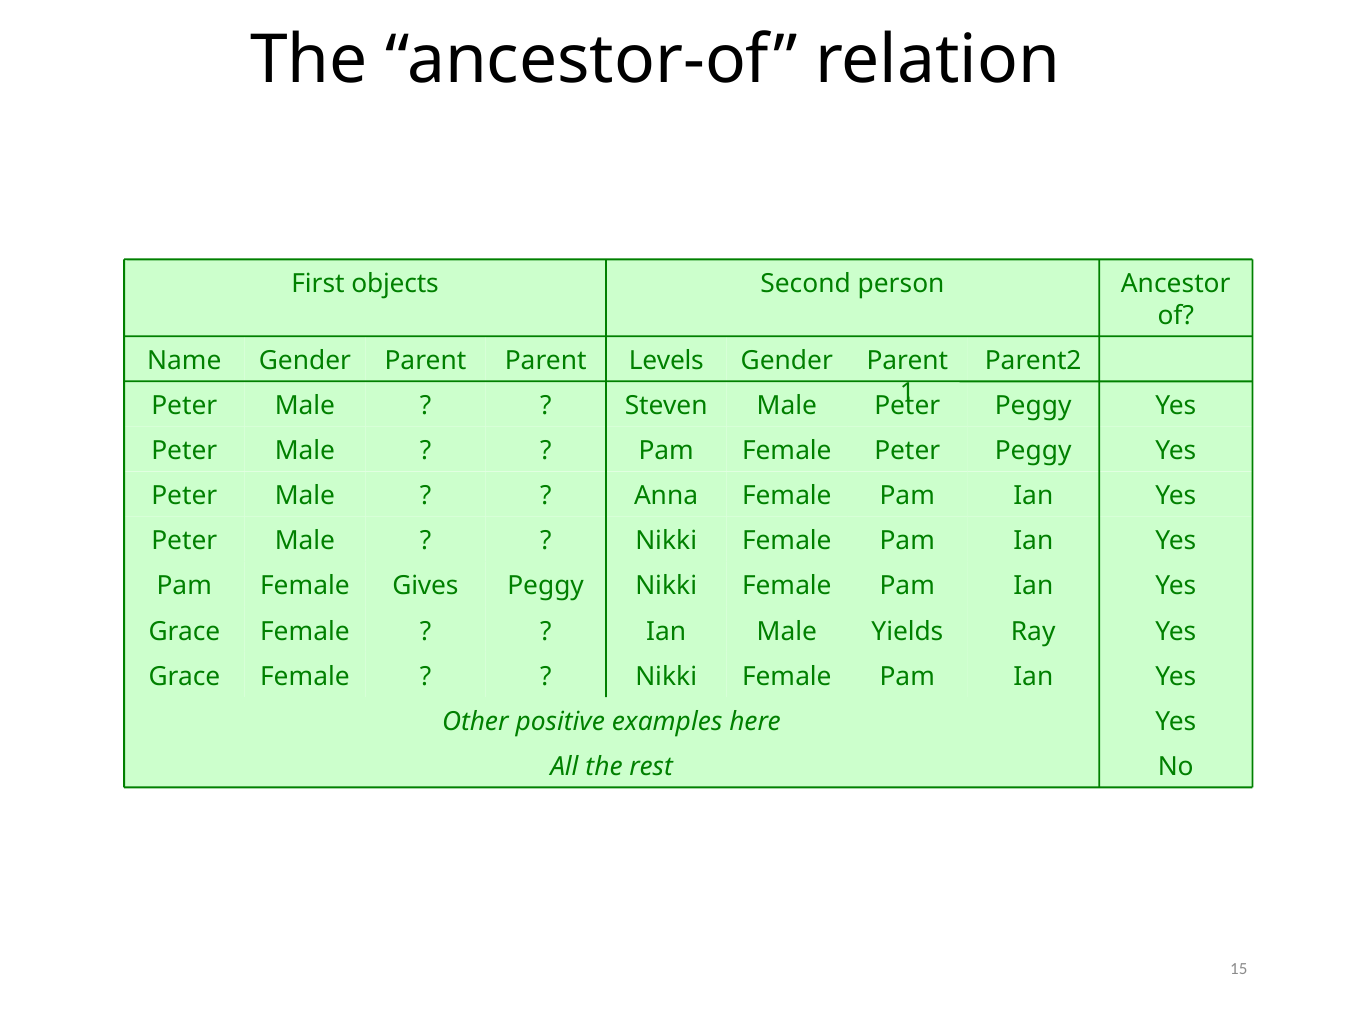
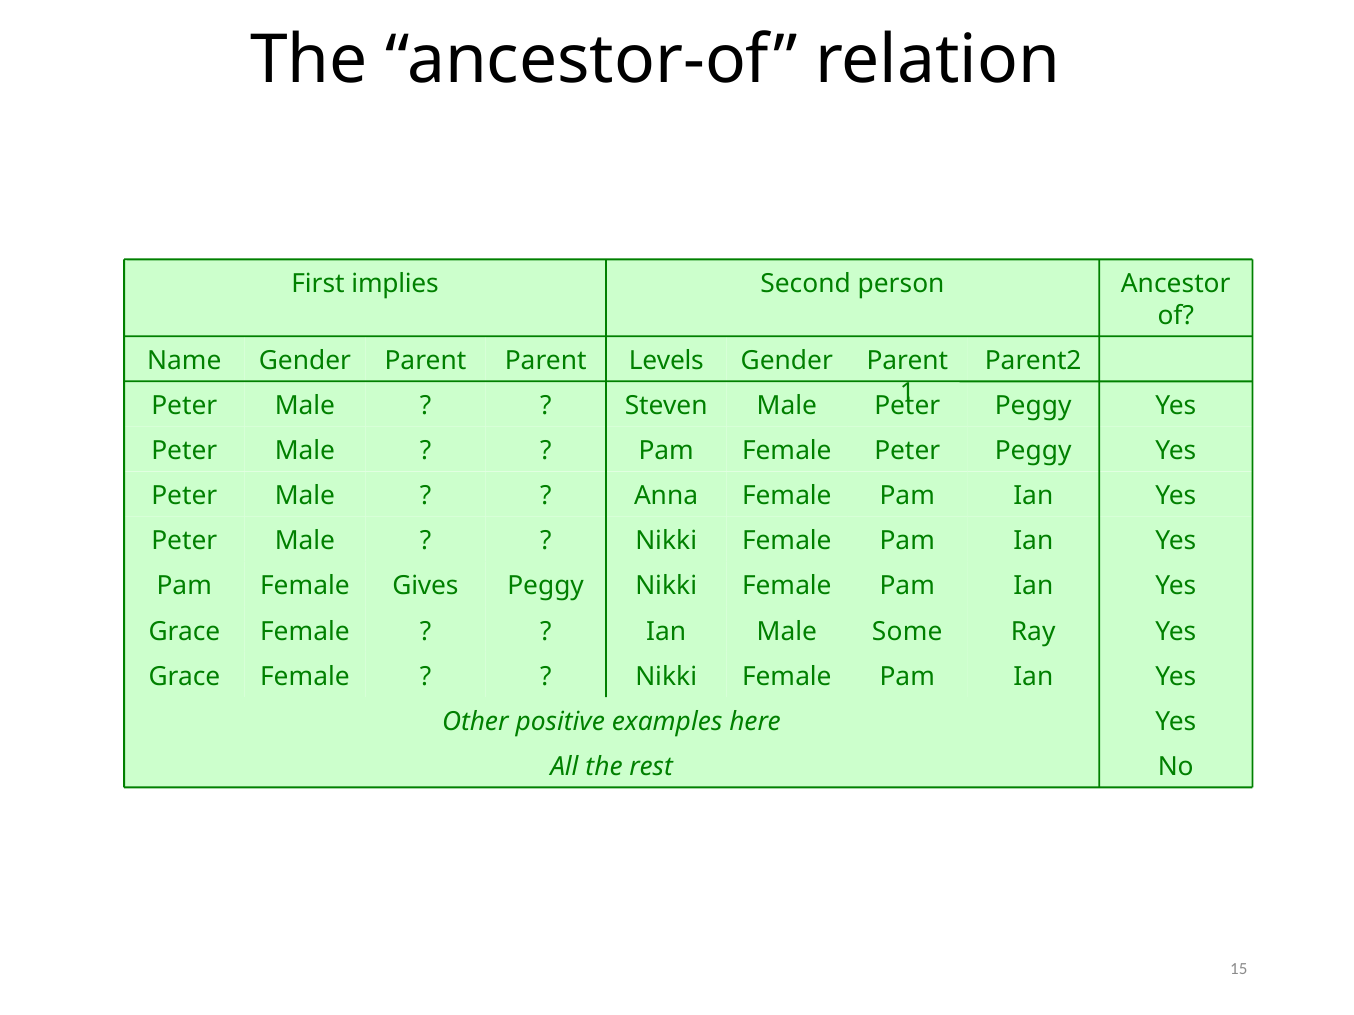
objects: objects -> implies
Yields: Yields -> Some
